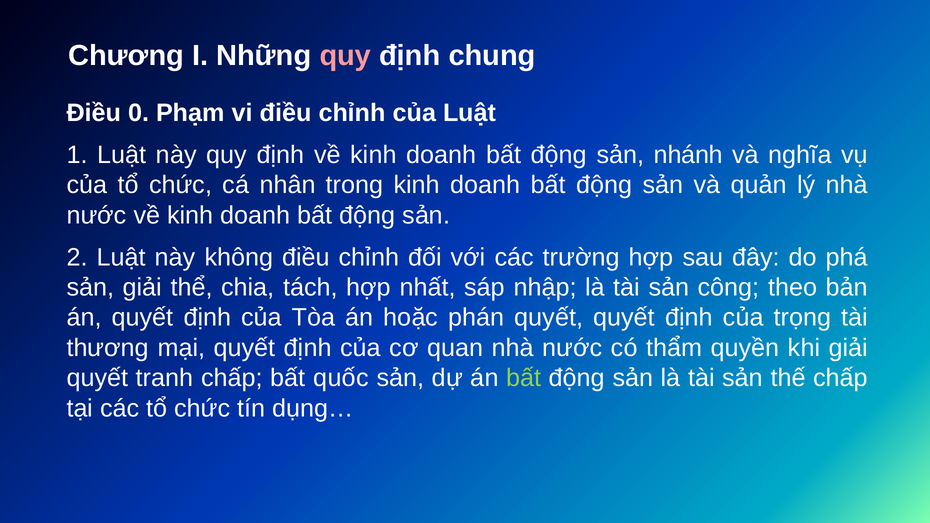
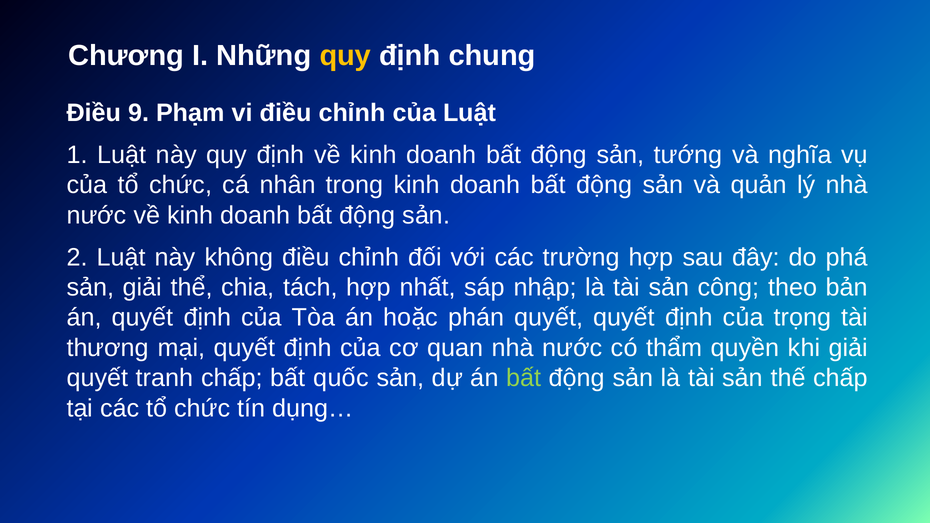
quy at (345, 56) colour: pink -> yellow
0: 0 -> 9
nhánh: nhánh -> tướng
